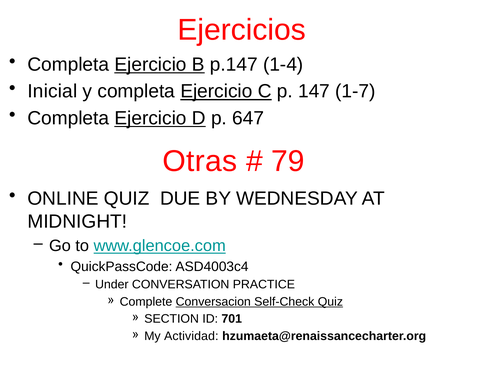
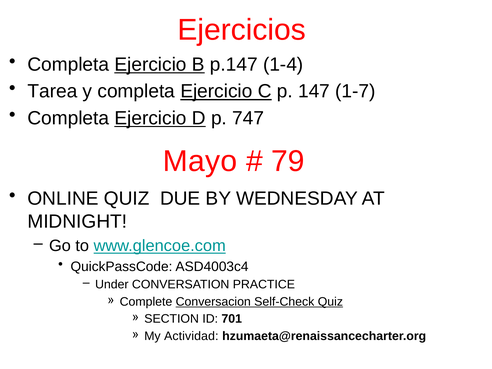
Inicial: Inicial -> Tarea
647: 647 -> 747
Otras: Otras -> Mayo
